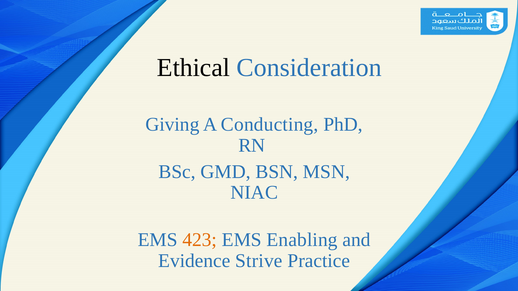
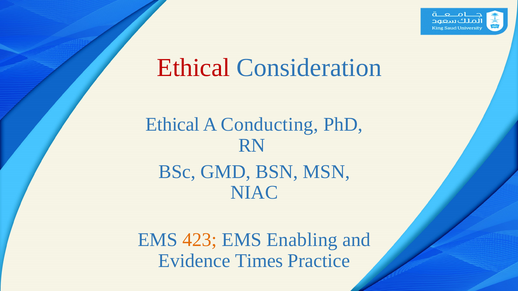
Ethical at (193, 68) colour: black -> red
Giving at (172, 124): Giving -> Ethical
Strive: Strive -> Times
